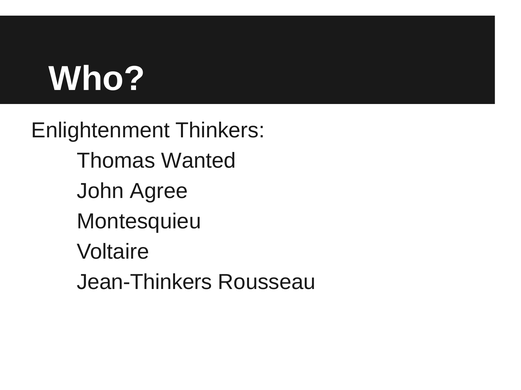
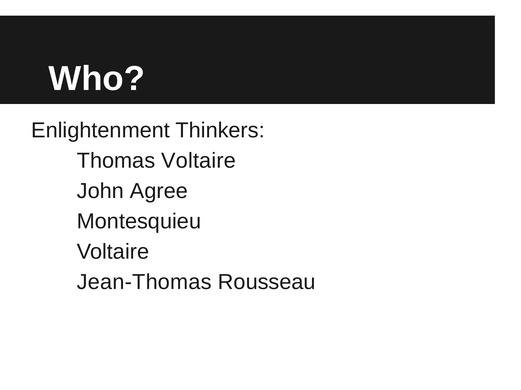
Thomas Wanted: Wanted -> Voltaire
Jean-Thinkers: Jean-Thinkers -> Jean-Thomas
